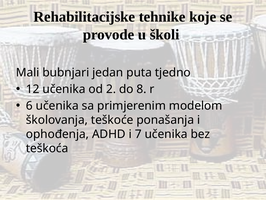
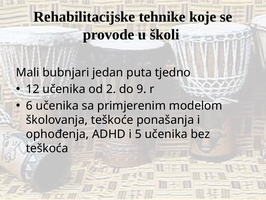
8: 8 -> 9
7: 7 -> 5
